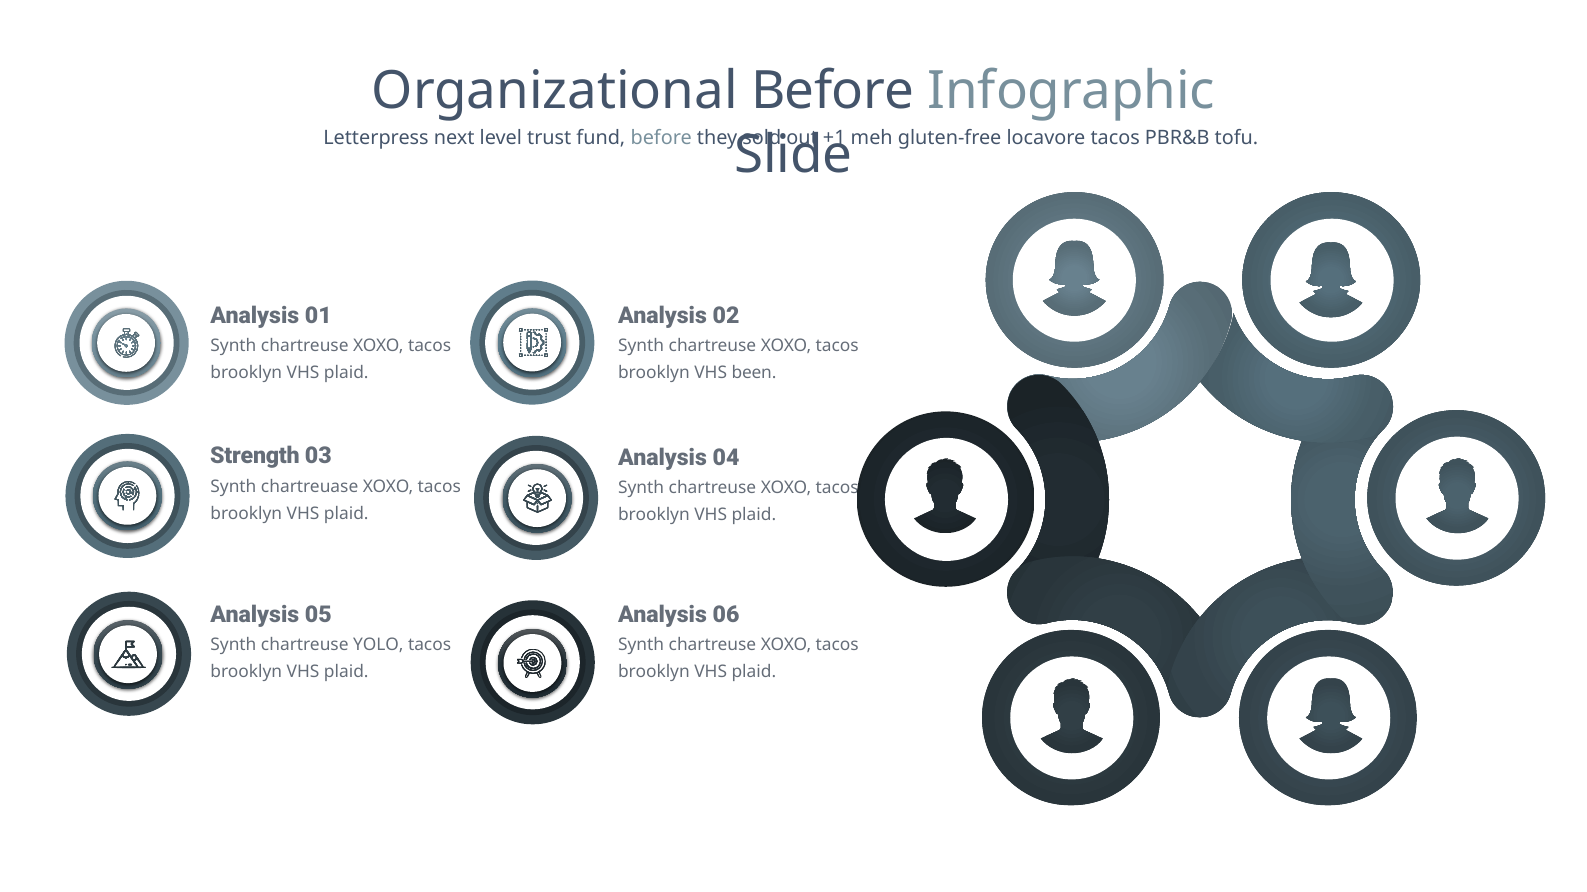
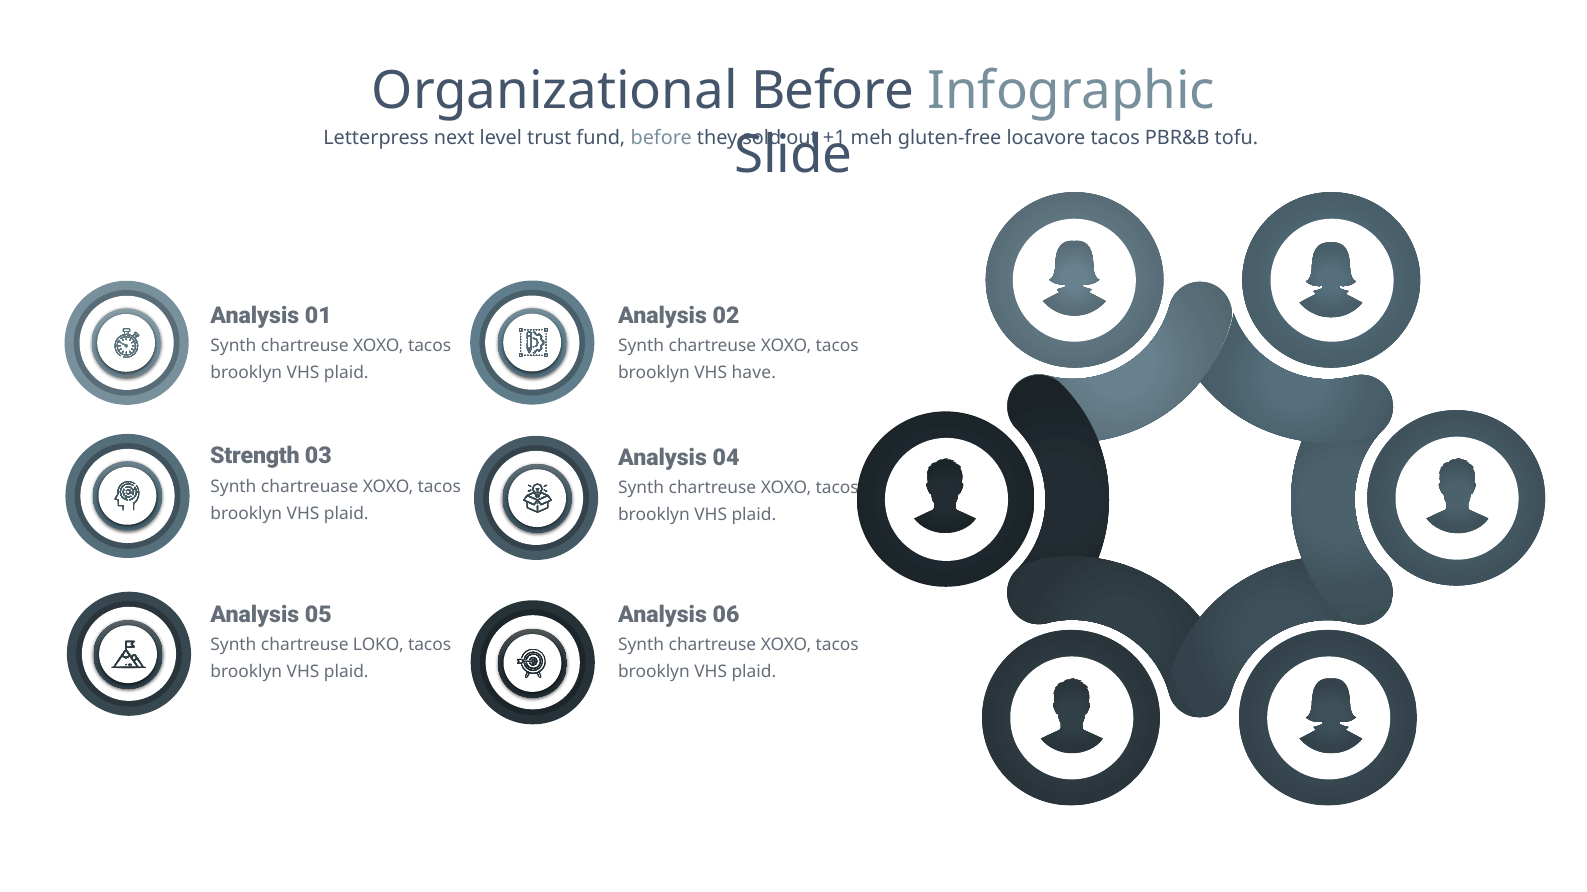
been: been -> have
YOLO: YOLO -> LOKO
